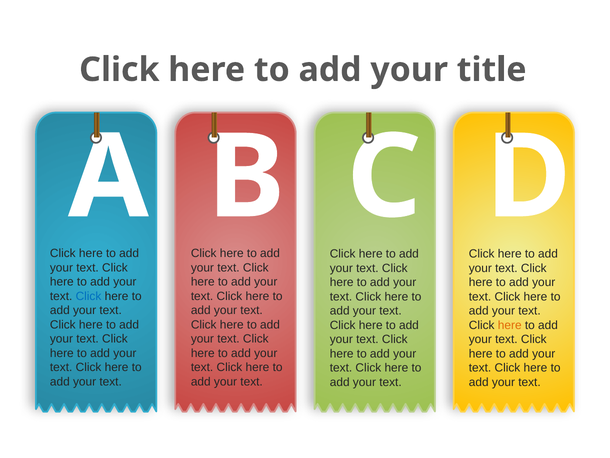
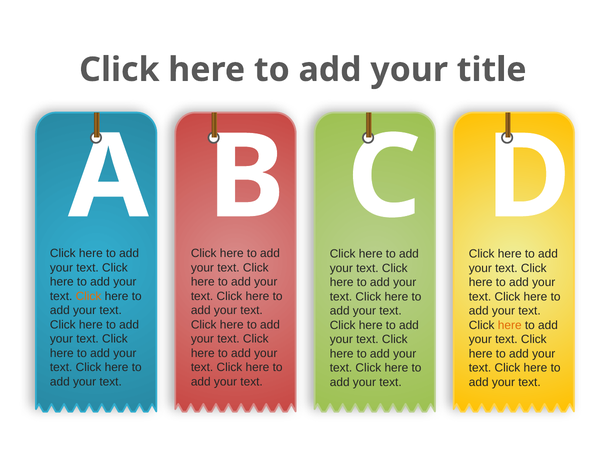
Click at (88, 296) colour: blue -> orange
